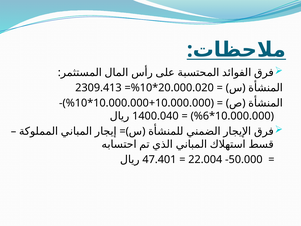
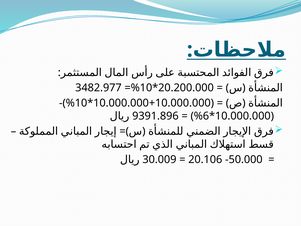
2309.413: 2309.413 -> 3482.977
20.000.020: 20.000.020 -> 20.200.000
1400.040: 1400.040 -> 9391.896
47.401: 47.401 -> 30.009
22.004: 22.004 -> 20.106
